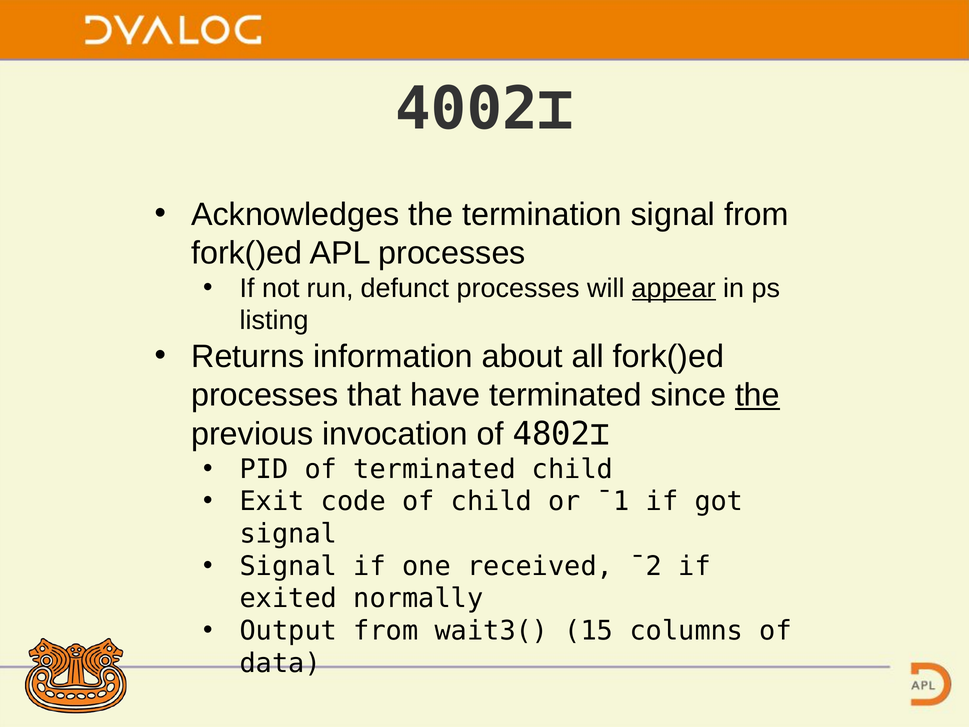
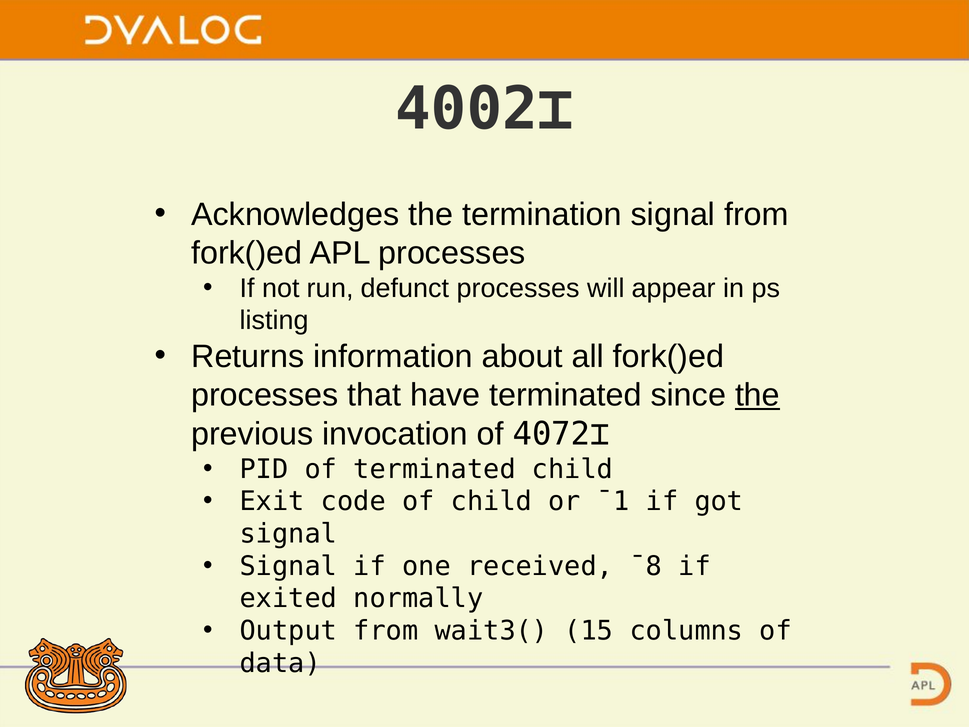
appear underline: present -> none
4802⌶: 4802⌶ -> 4072⌶
¯2: ¯2 -> ¯8
